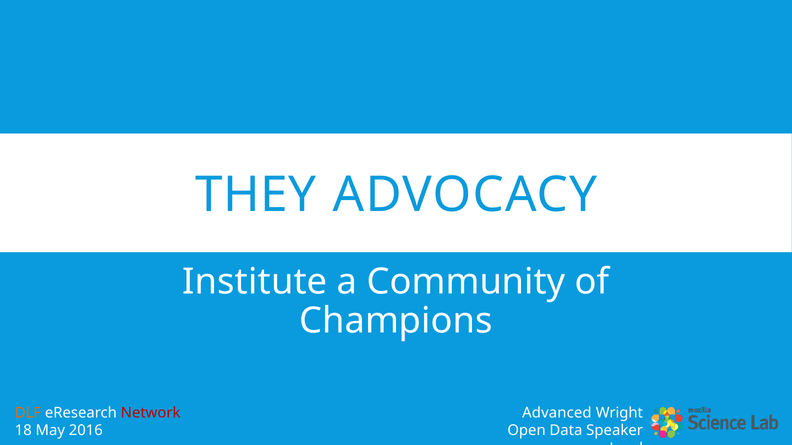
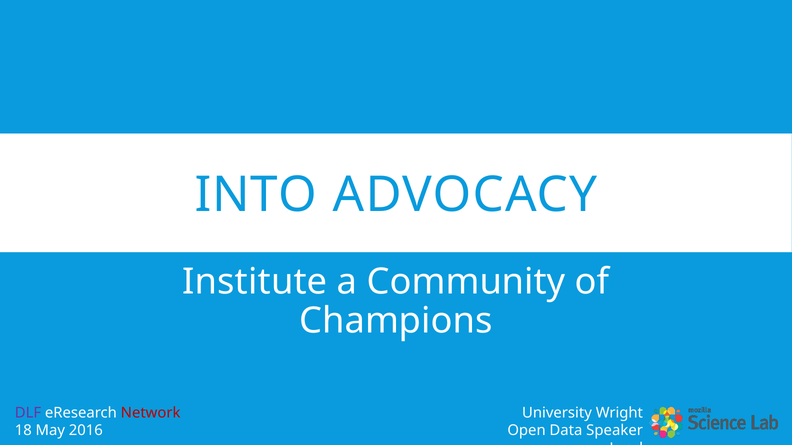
THEY: THEY -> INTO
DLF colour: orange -> purple
Advanced: Advanced -> University
